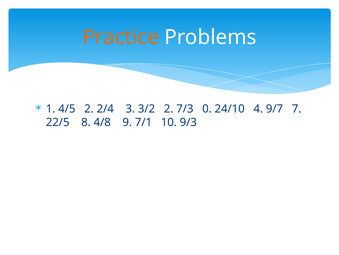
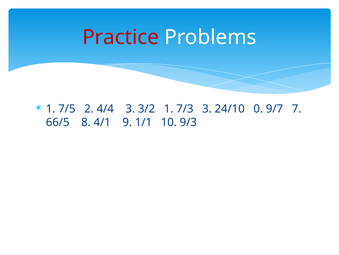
Practice colour: orange -> red
4/5: 4/5 -> 7/5
2/4: 2/4 -> 4/4
3/2 2: 2 -> 1
7/3 0: 0 -> 3
4: 4 -> 0
22/5: 22/5 -> 66/5
4/8: 4/8 -> 4/1
7/1: 7/1 -> 1/1
